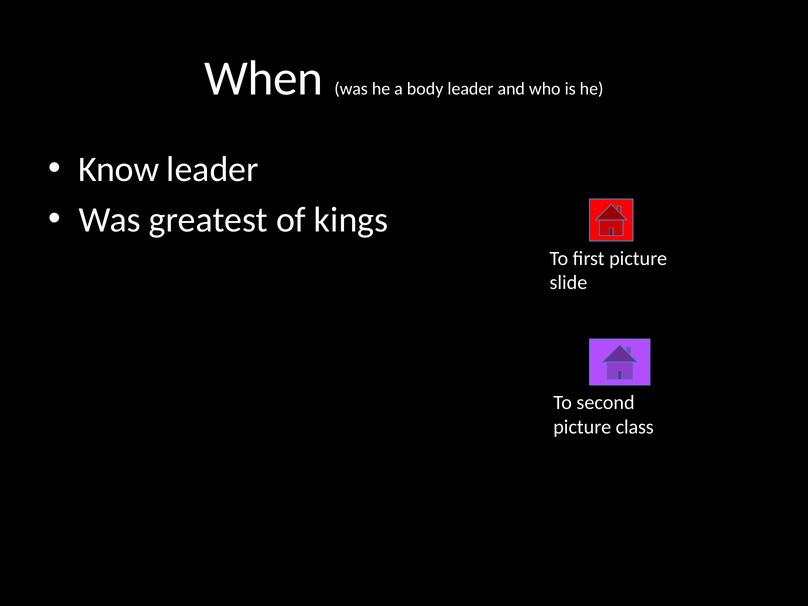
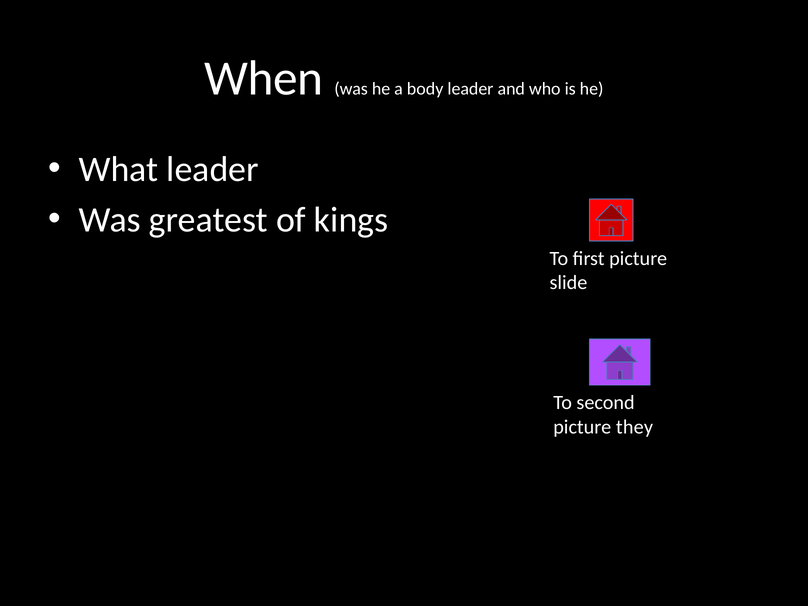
Know: Know -> What
class: class -> they
